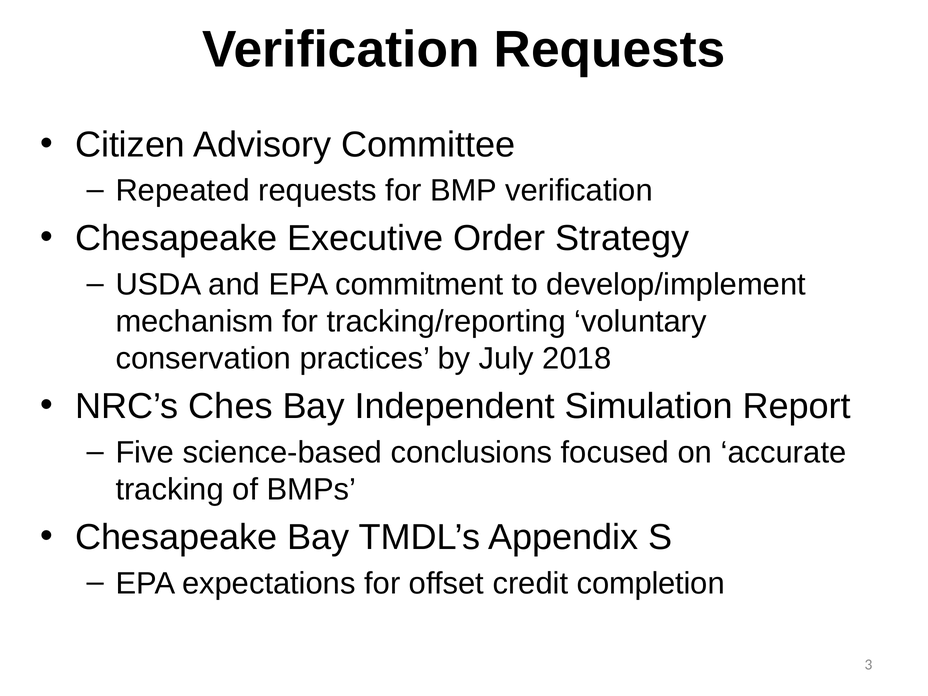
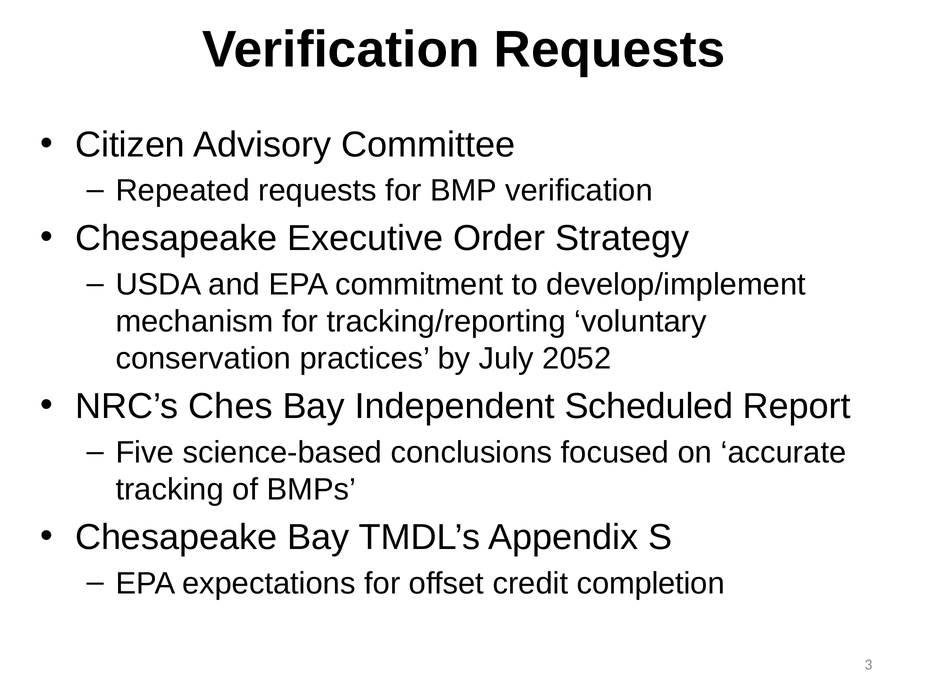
2018: 2018 -> 2052
Simulation: Simulation -> Scheduled
